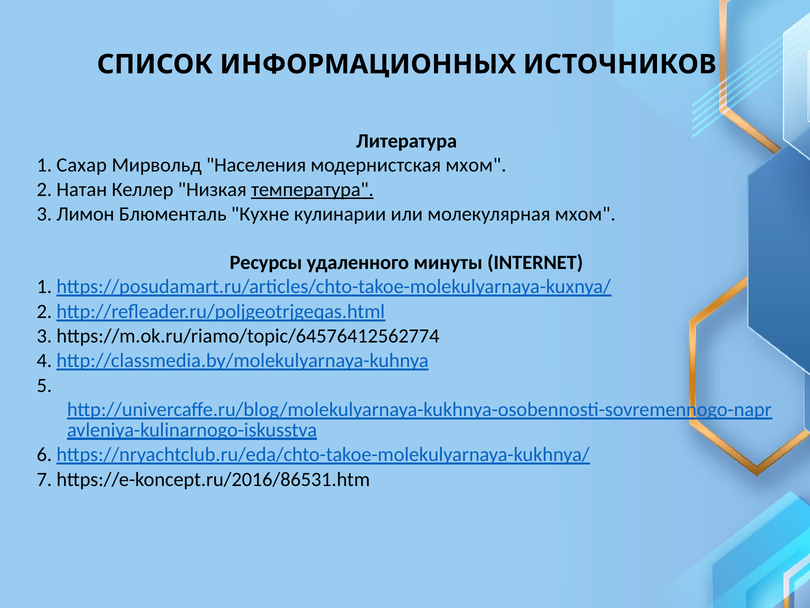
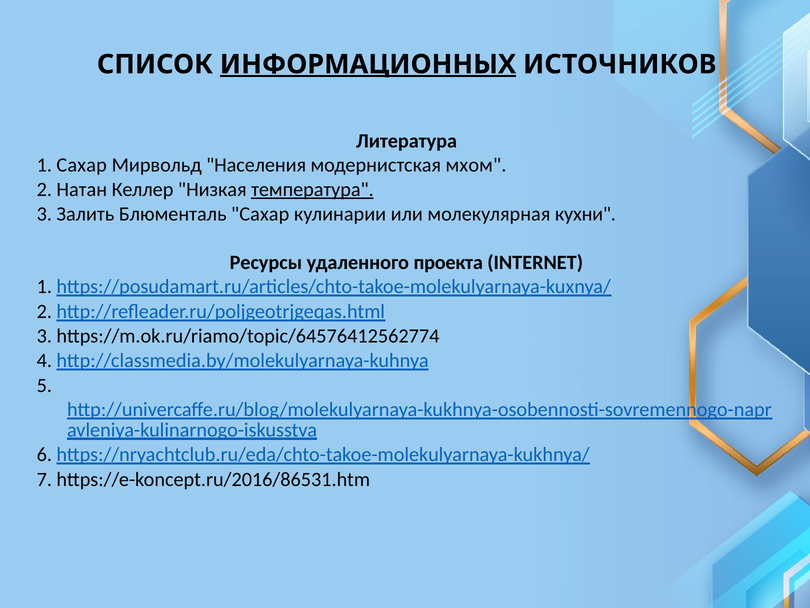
ИНФОРМАЦИОННЫХ underline: none -> present
Лимон: Лимон -> Залить
Блюменталь Кухне: Кухне -> Сахар
молекулярная мхом: мхом -> кухни
минуты: минуты -> проекта
